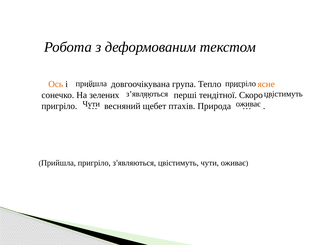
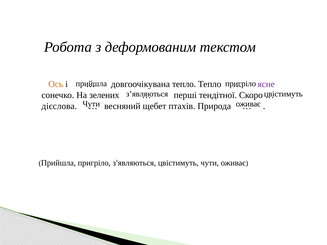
довгоочікувана група: група -> тепло
ясне colour: orange -> purple
пригріло at (59, 106): пригріло -> дієслова
